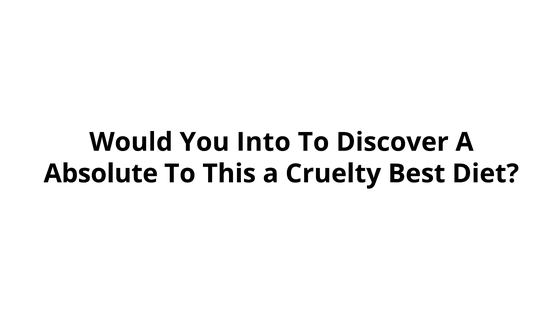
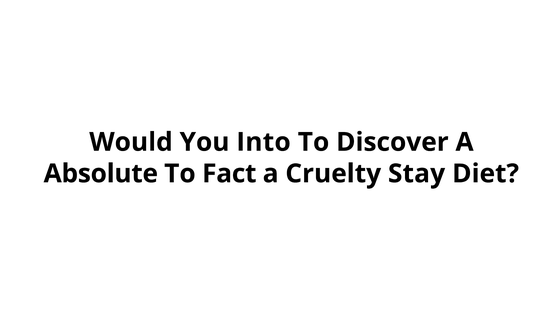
This: This -> Fact
Best: Best -> Stay
